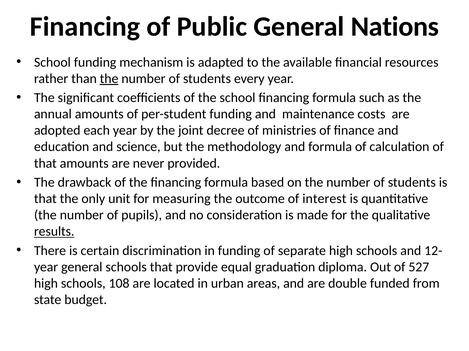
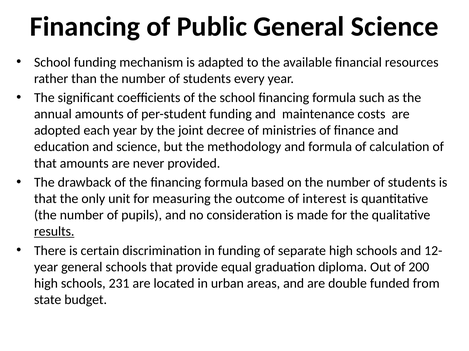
General Nations: Nations -> Science
the at (109, 79) underline: present -> none
527: 527 -> 200
108: 108 -> 231
